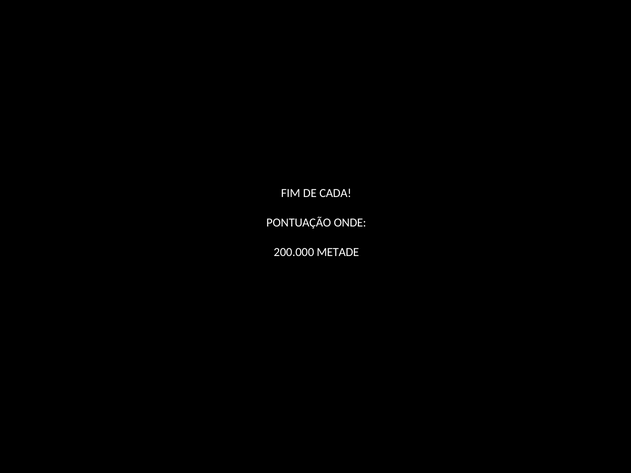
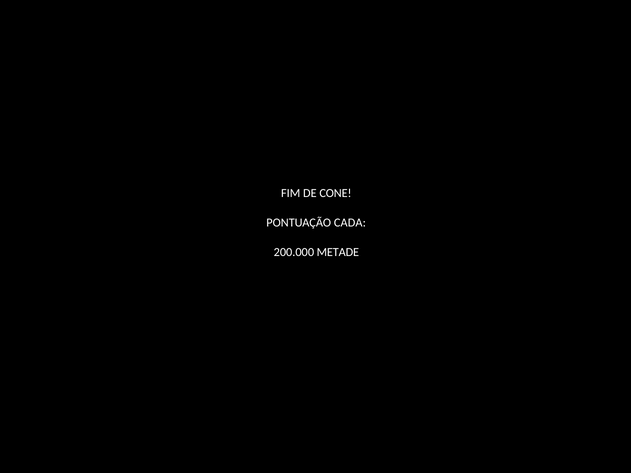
CADA: CADA -> CONE
ONDE: ONDE -> CADA
